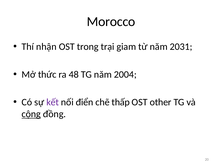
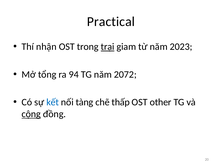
Morocco: Morocco -> Practical
trại underline: none -> present
2031: 2031 -> 2023
thức: thức -> tổng
48: 48 -> 94
2004: 2004 -> 2072
kết colour: purple -> blue
điển: điển -> tàng
